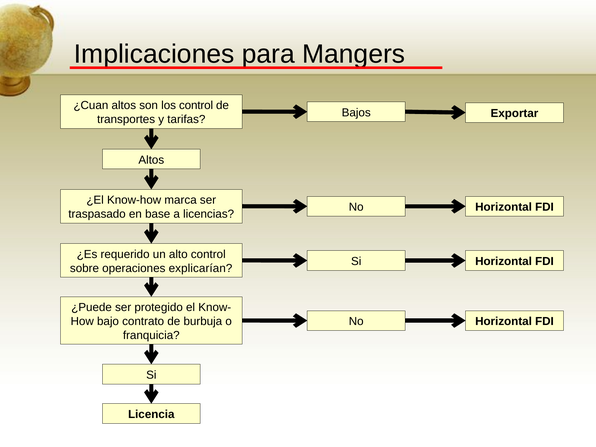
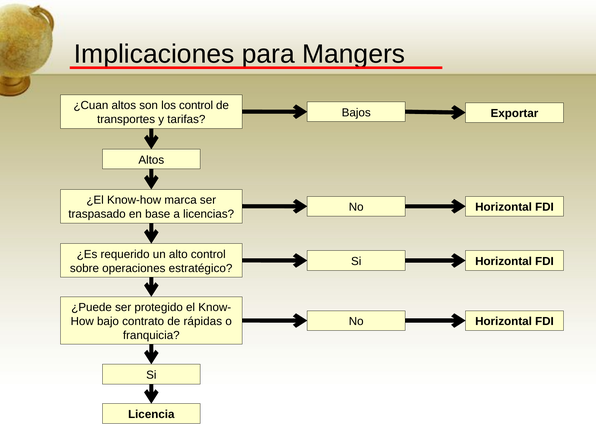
explicarían: explicarían -> estratégico
burbuja: burbuja -> rápidas
